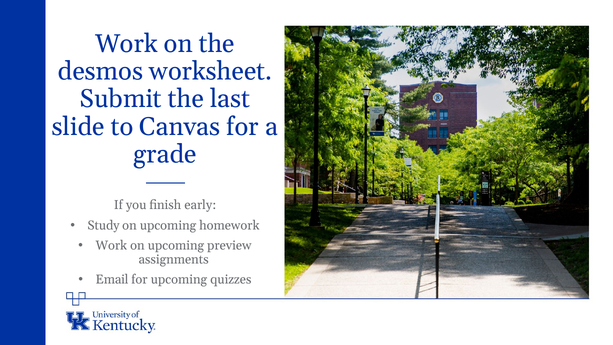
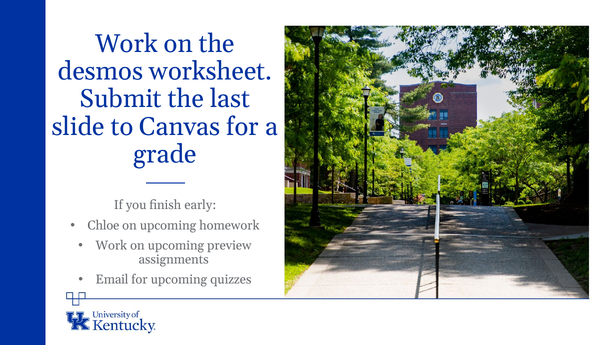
Study: Study -> Chloe
